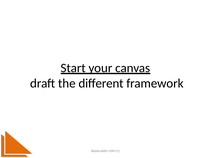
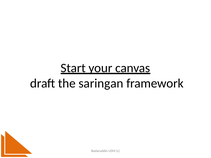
different: different -> saringan
